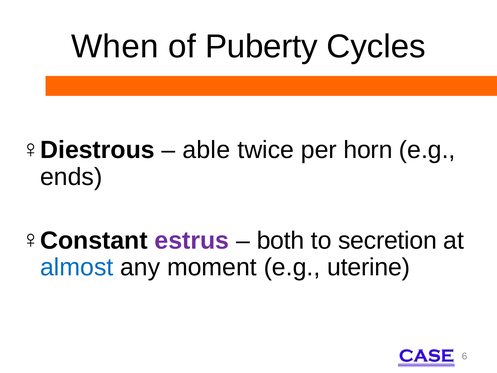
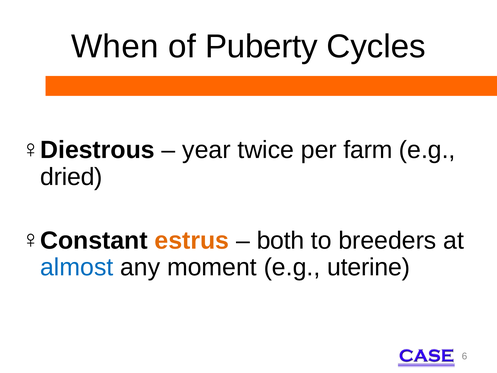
able: able -> year
horn: horn -> farm
ends: ends -> dried
estrus colour: purple -> orange
secretion: secretion -> breeders
